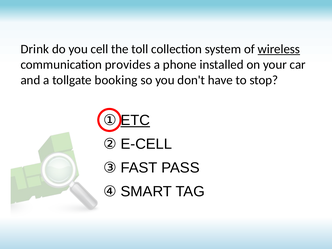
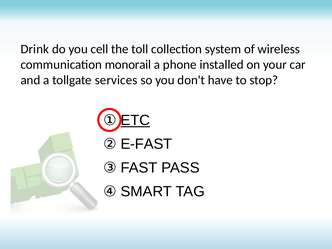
wireless underline: present -> none
provides: provides -> monorail
booking: booking -> services
E-CELL: E-CELL -> E-FAST
